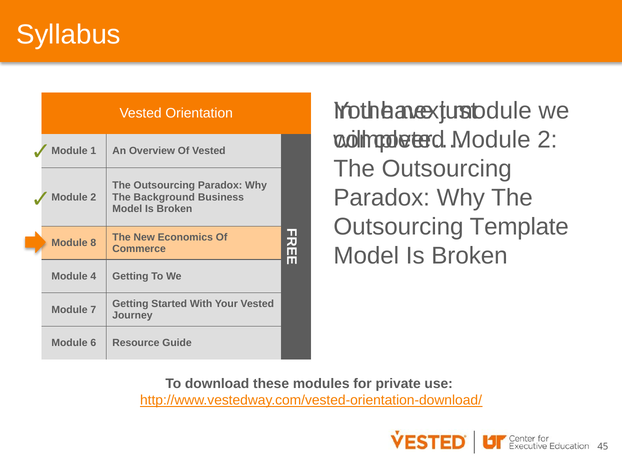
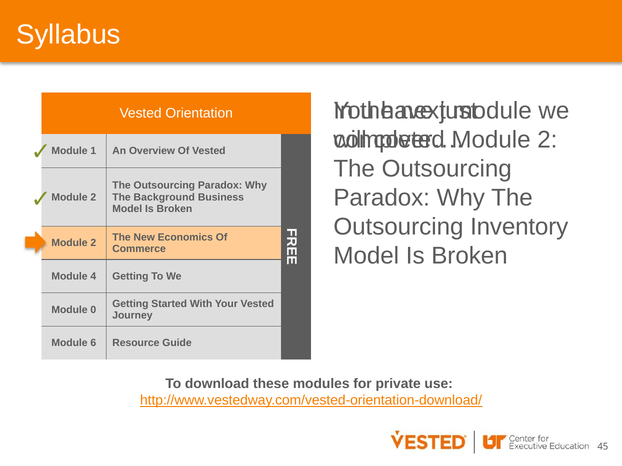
Template: Template -> Inventory
8 at (93, 243): 8 -> 2
7: 7 -> 0
